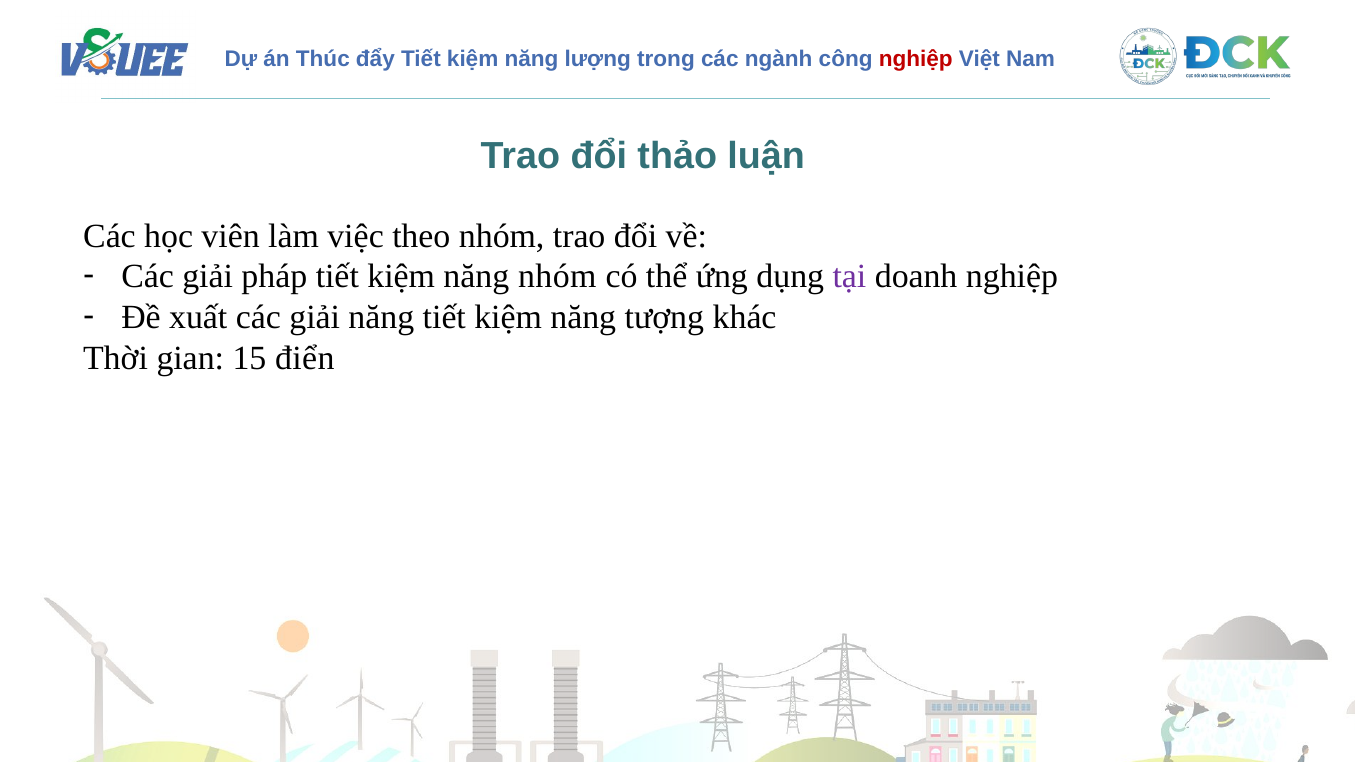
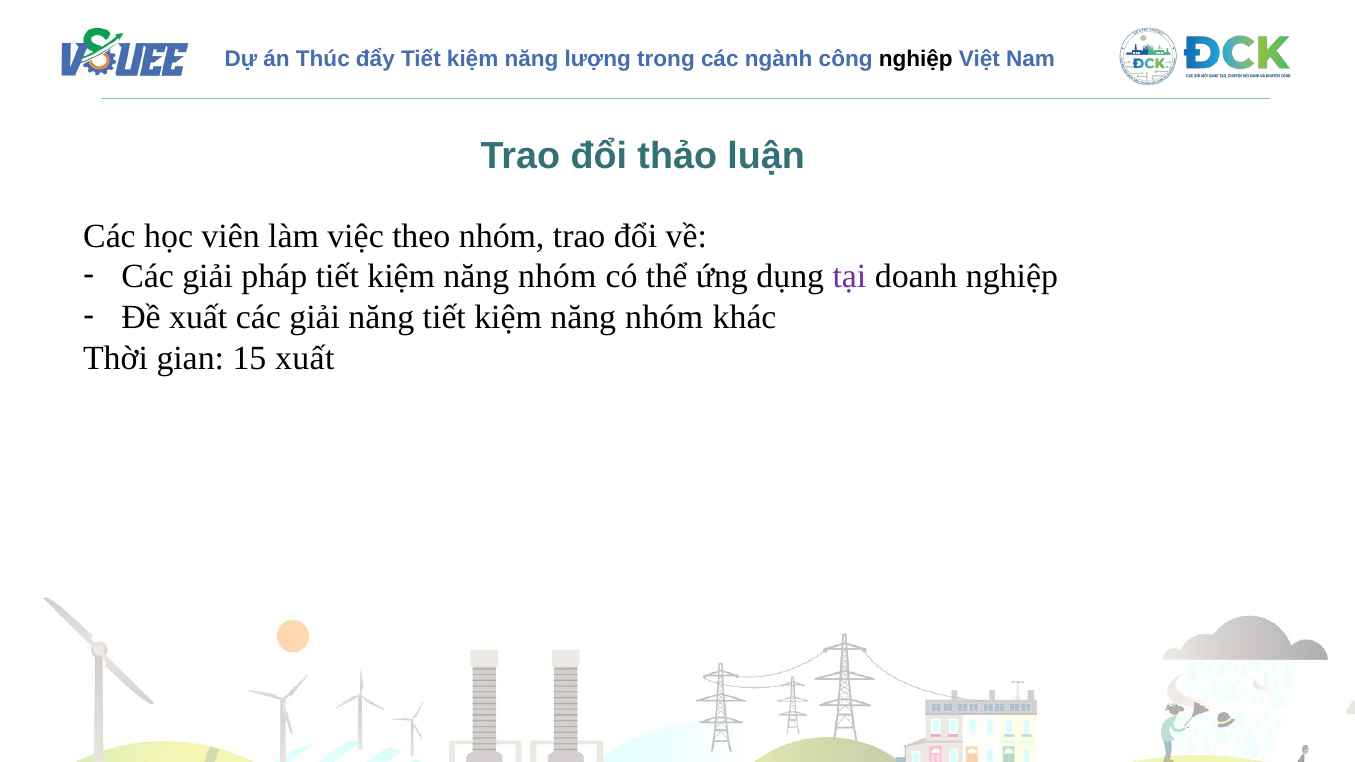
nghiệp at (916, 59) colour: red -> black
tượng at (664, 317): tượng -> nhóm
15 điển: điển -> xuất
